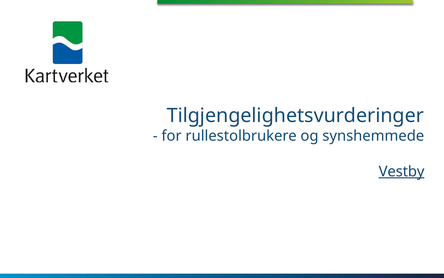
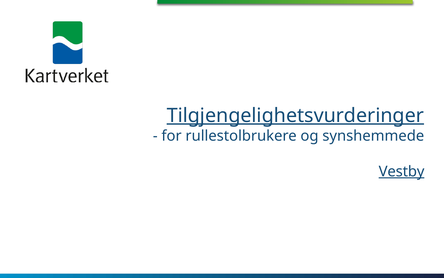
Tilgjengelighetsvurderinger underline: none -> present
